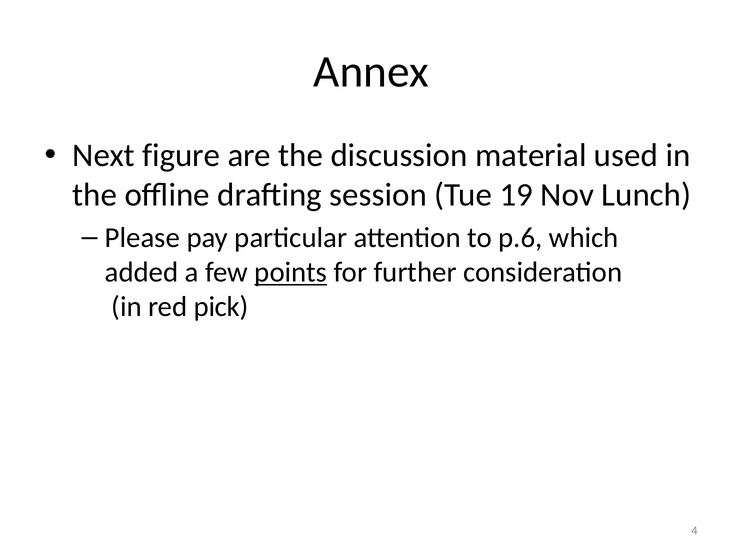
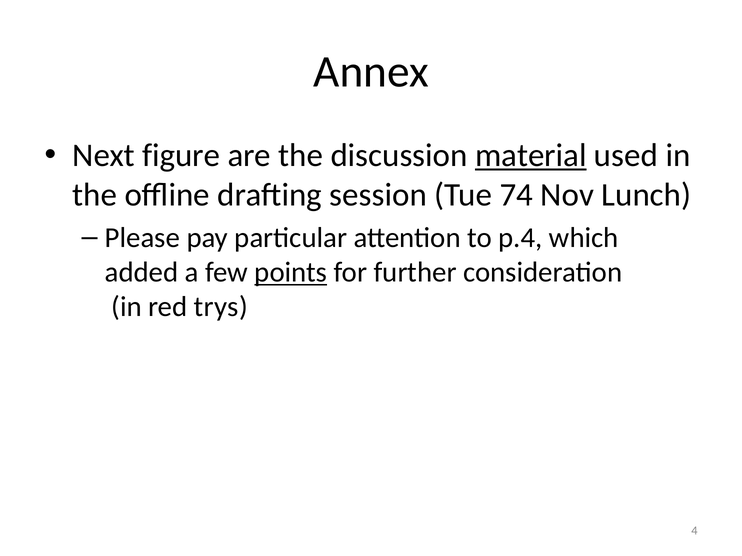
material underline: none -> present
19: 19 -> 74
p.6: p.6 -> p.4
pick: pick -> trys
